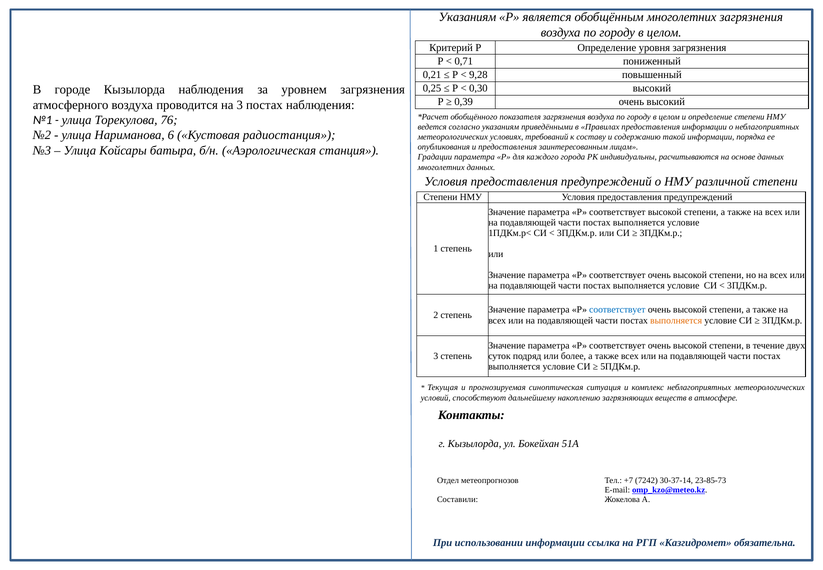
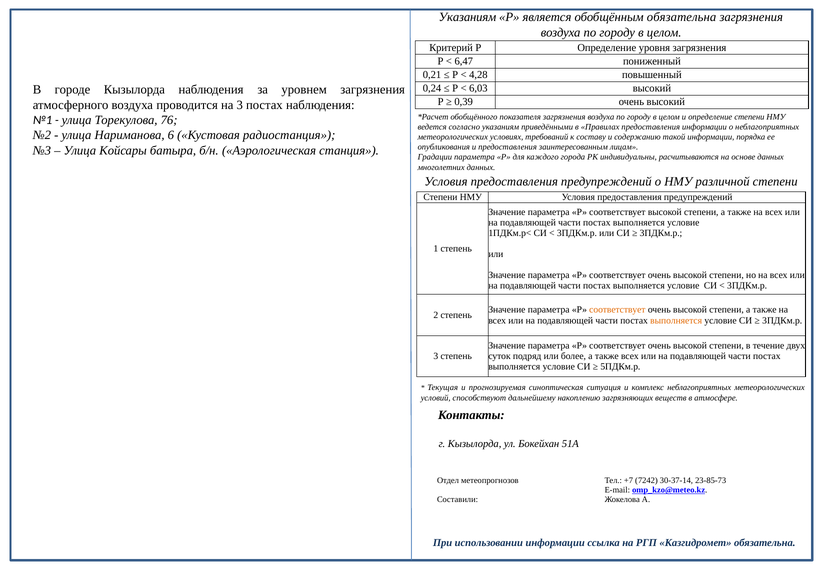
обобщённым многолетних: многолетних -> обязательна
0,71: 0,71 -> 6,47
9,28: 9,28 -> 4,28
0,25: 0,25 -> 0,24
0,30: 0,30 -> 6,03
соответствует at (617, 310) colour: blue -> orange
